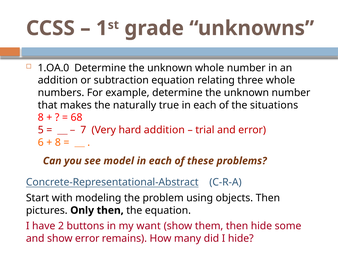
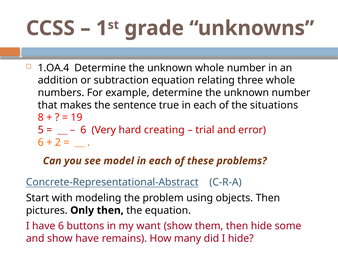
1.OA.0: 1.OA.0 -> 1.OA.4
naturally: naturally -> sentence
68: 68 -> 19
7 at (83, 130): 7 -> 6
hard addition: addition -> creating
8 at (58, 142): 8 -> 2
have 2: 2 -> 6
show error: error -> have
